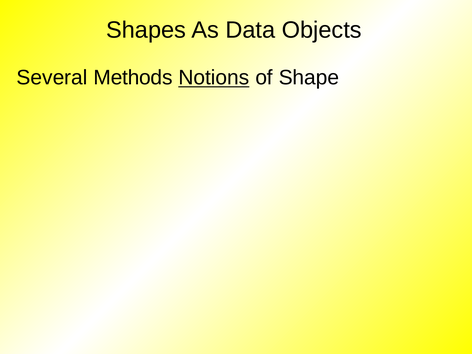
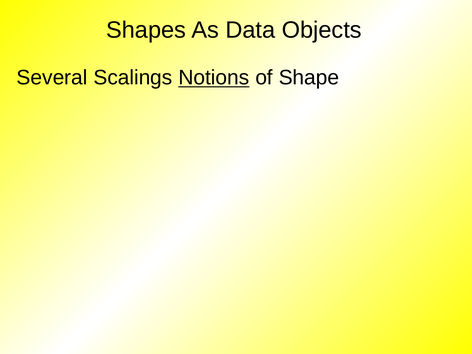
Methods: Methods -> Scalings
